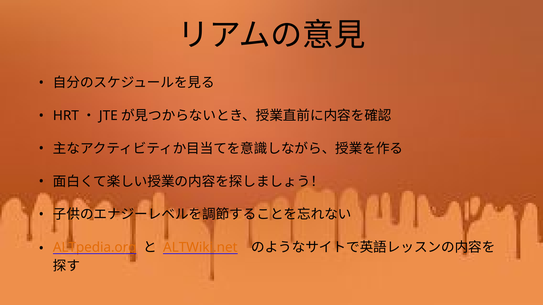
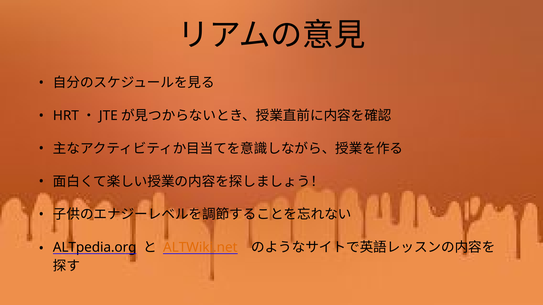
ALTpedia.org colour: orange -> black
